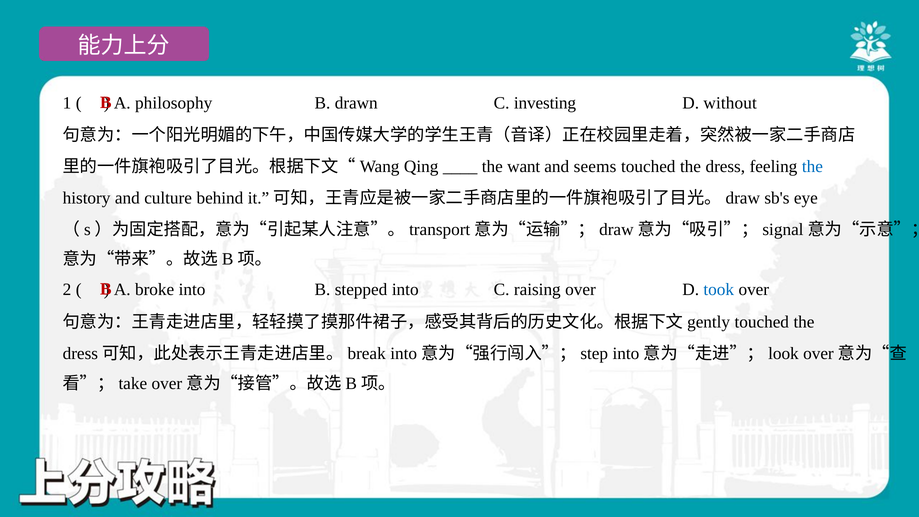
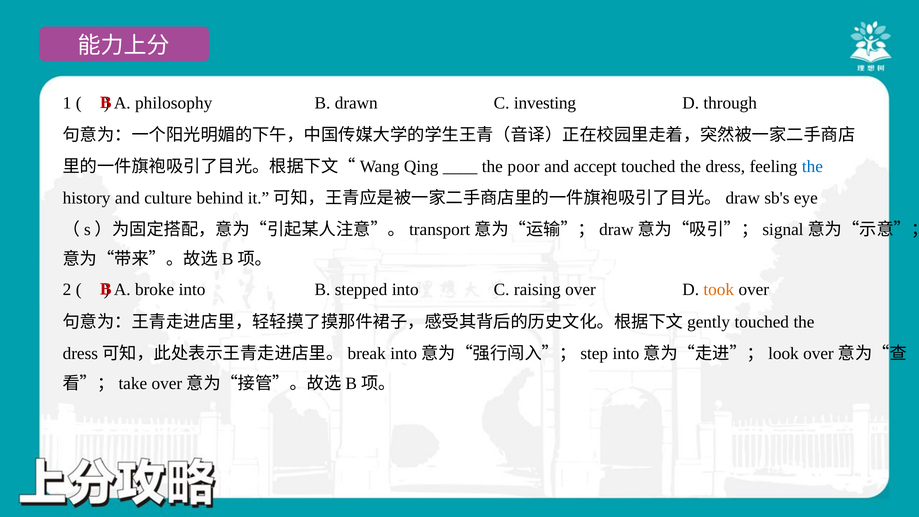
without: without -> through
want: want -> poor
seems: seems -> accept
took colour: blue -> orange
